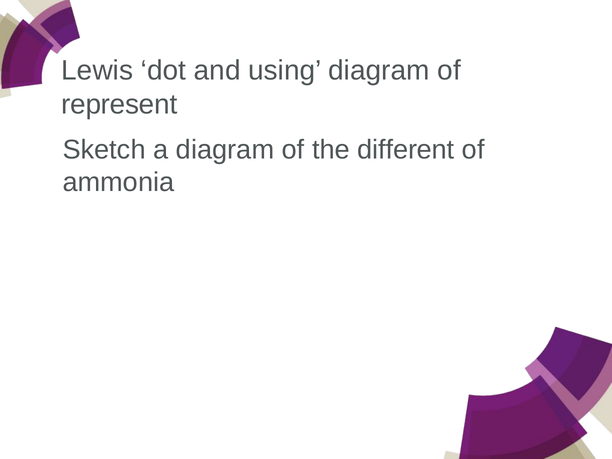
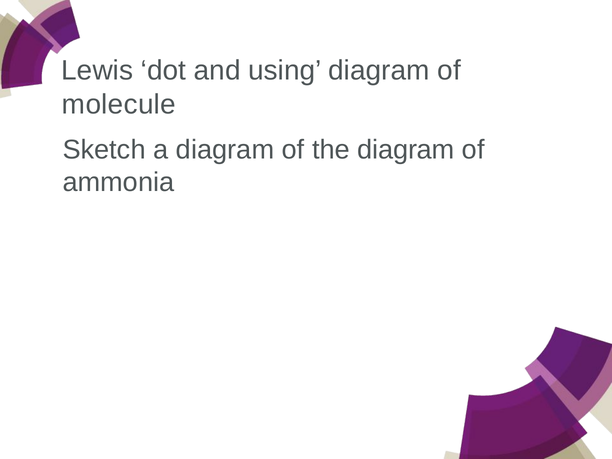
represent: represent -> molecule
the different: different -> diagram
